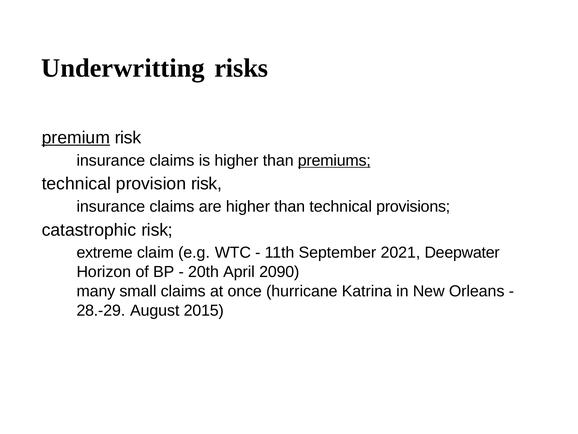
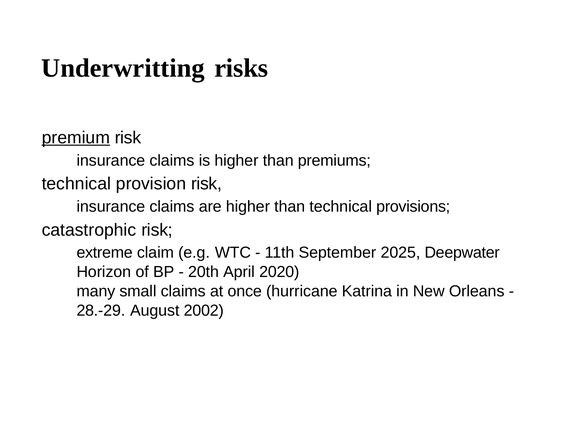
premiums underline: present -> none
2021: 2021 -> 2025
2090: 2090 -> 2020
2015: 2015 -> 2002
